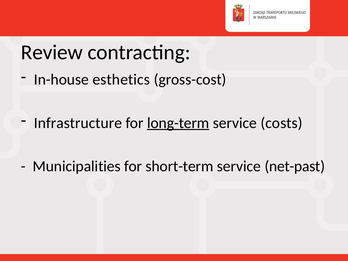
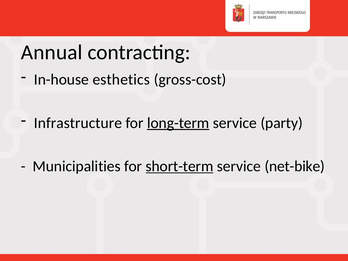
Review: Review -> Annual
costs: costs -> party
short-term underline: none -> present
net-past: net-past -> net-bike
